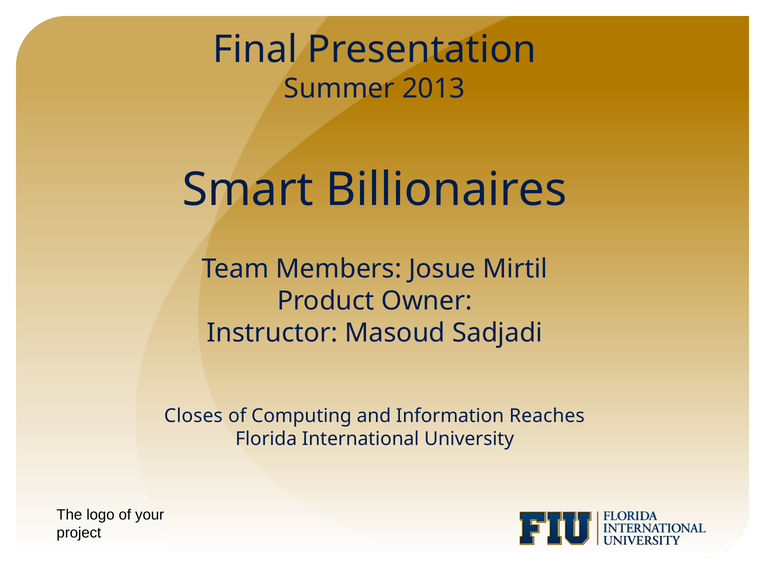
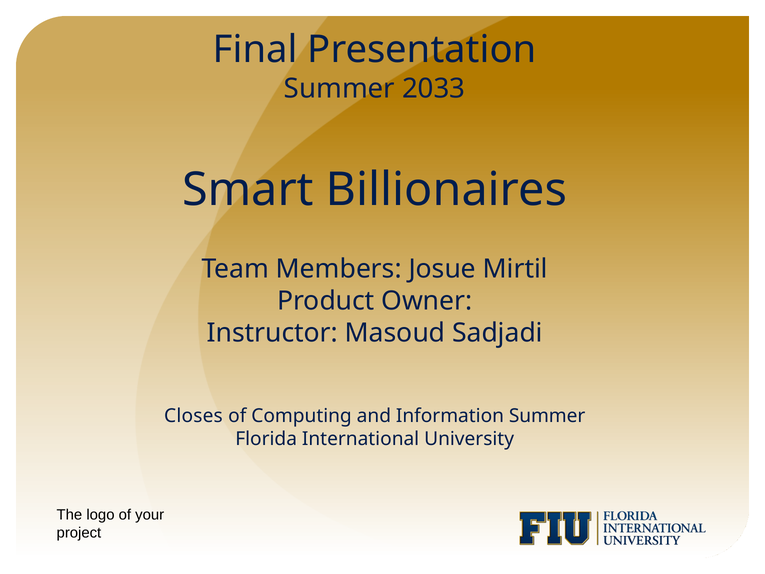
2013: 2013 -> 2033
Information Reaches: Reaches -> Summer
